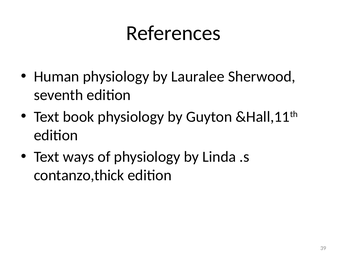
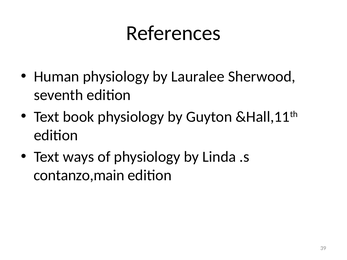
contanzo,thick: contanzo,thick -> contanzo,main
